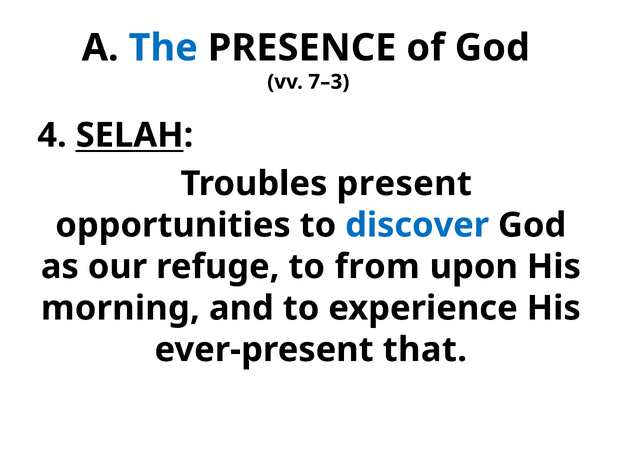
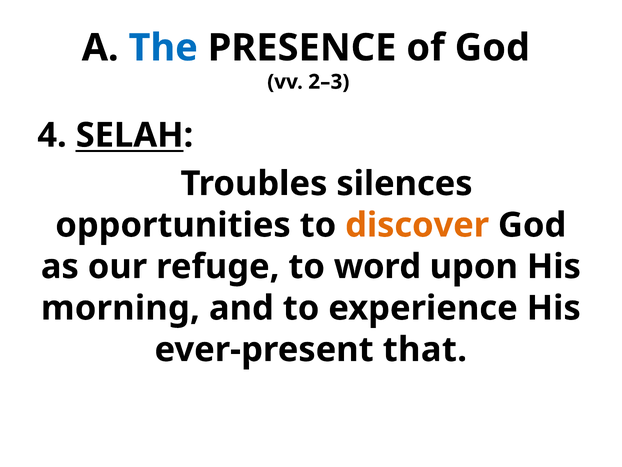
7–3: 7–3 -> 2–3
present: present -> silences
discover colour: blue -> orange
from: from -> word
